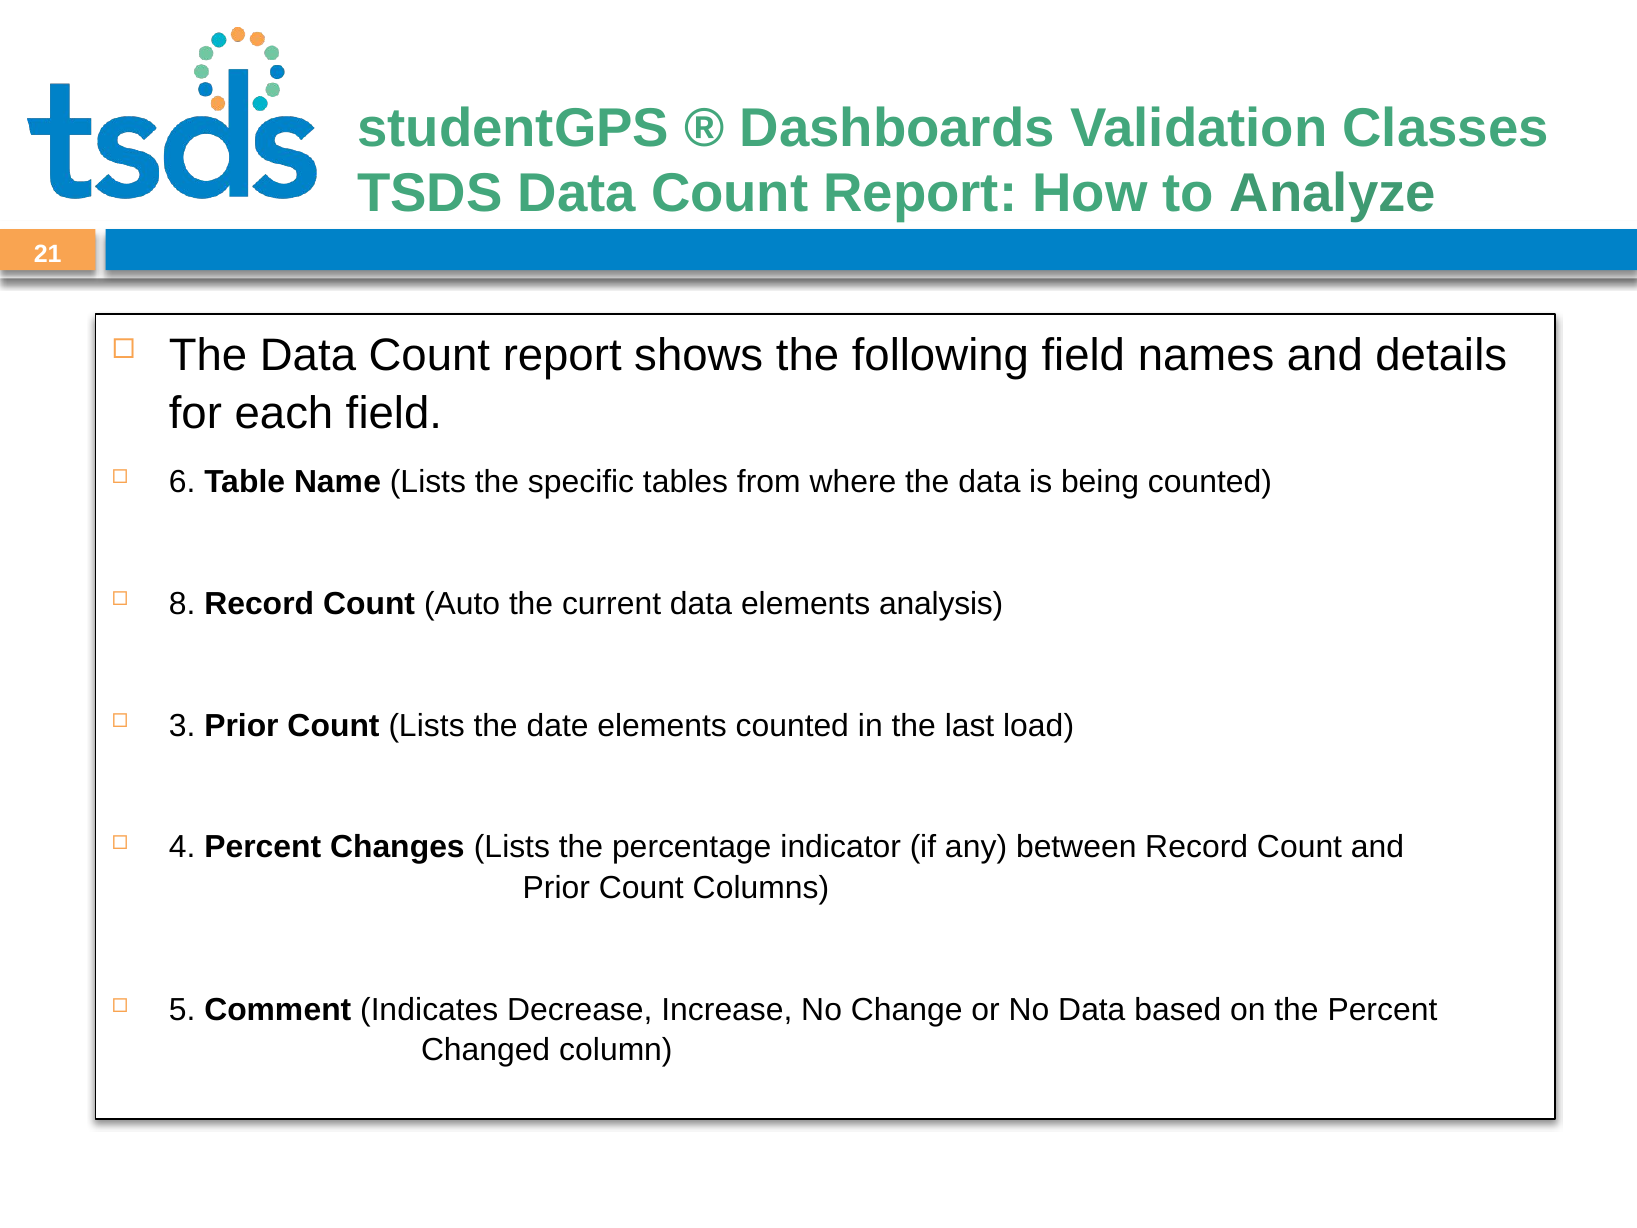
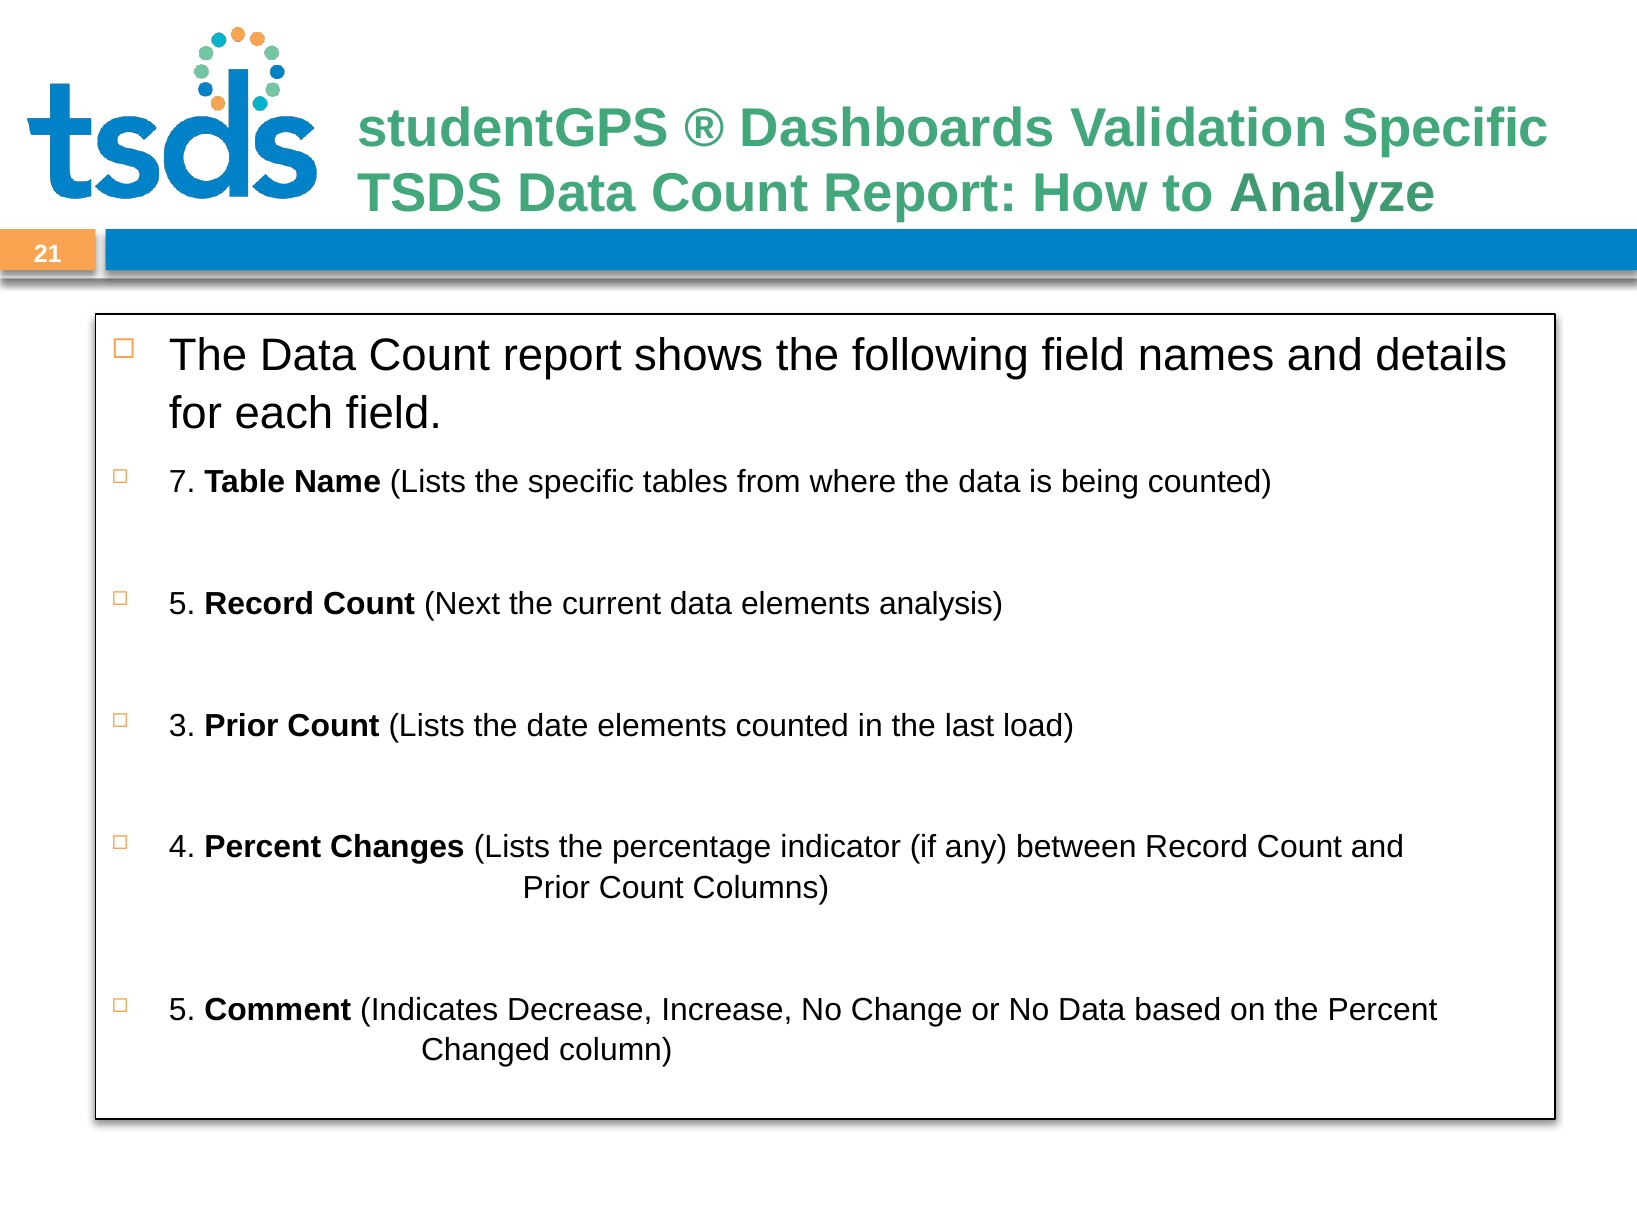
Classes at (1446, 128): Classes -> Specific
6: 6 -> 7
8 at (182, 603): 8 -> 5
Auto: Auto -> Next
